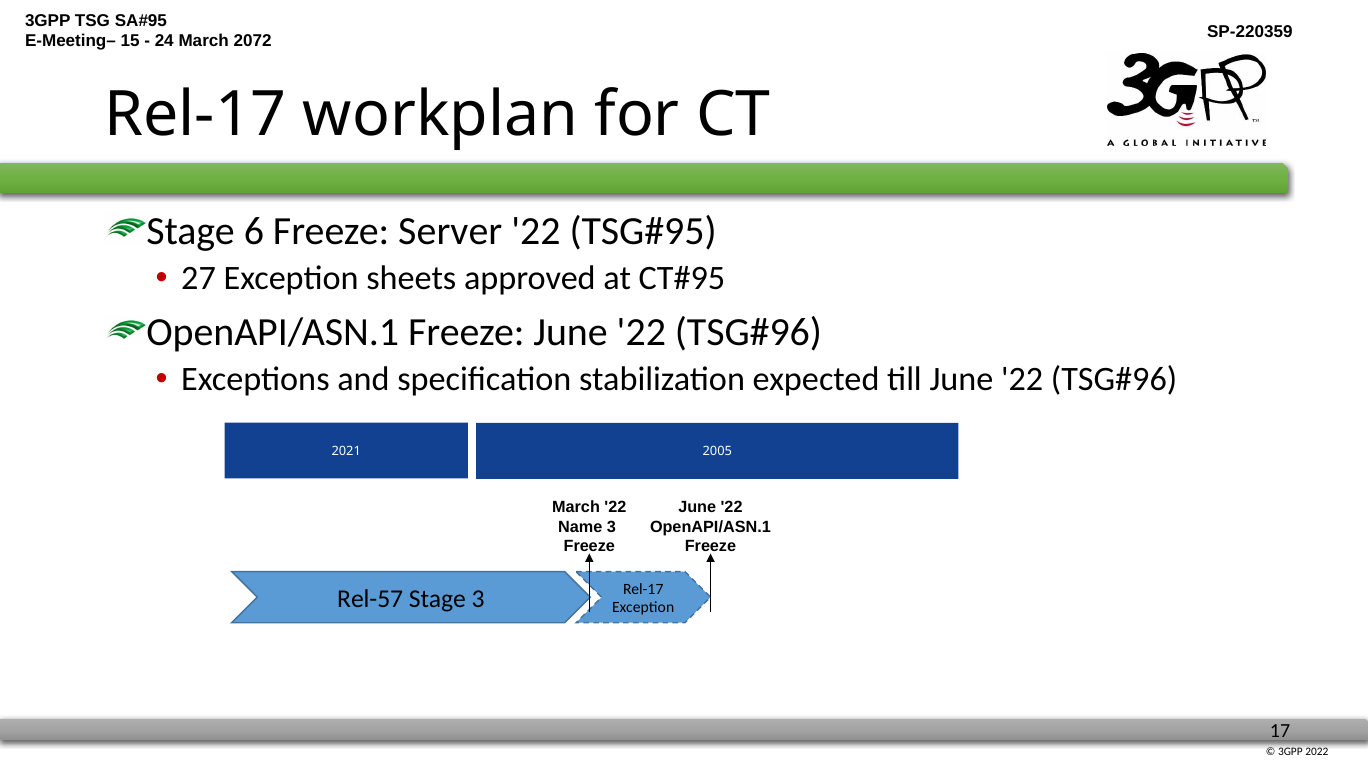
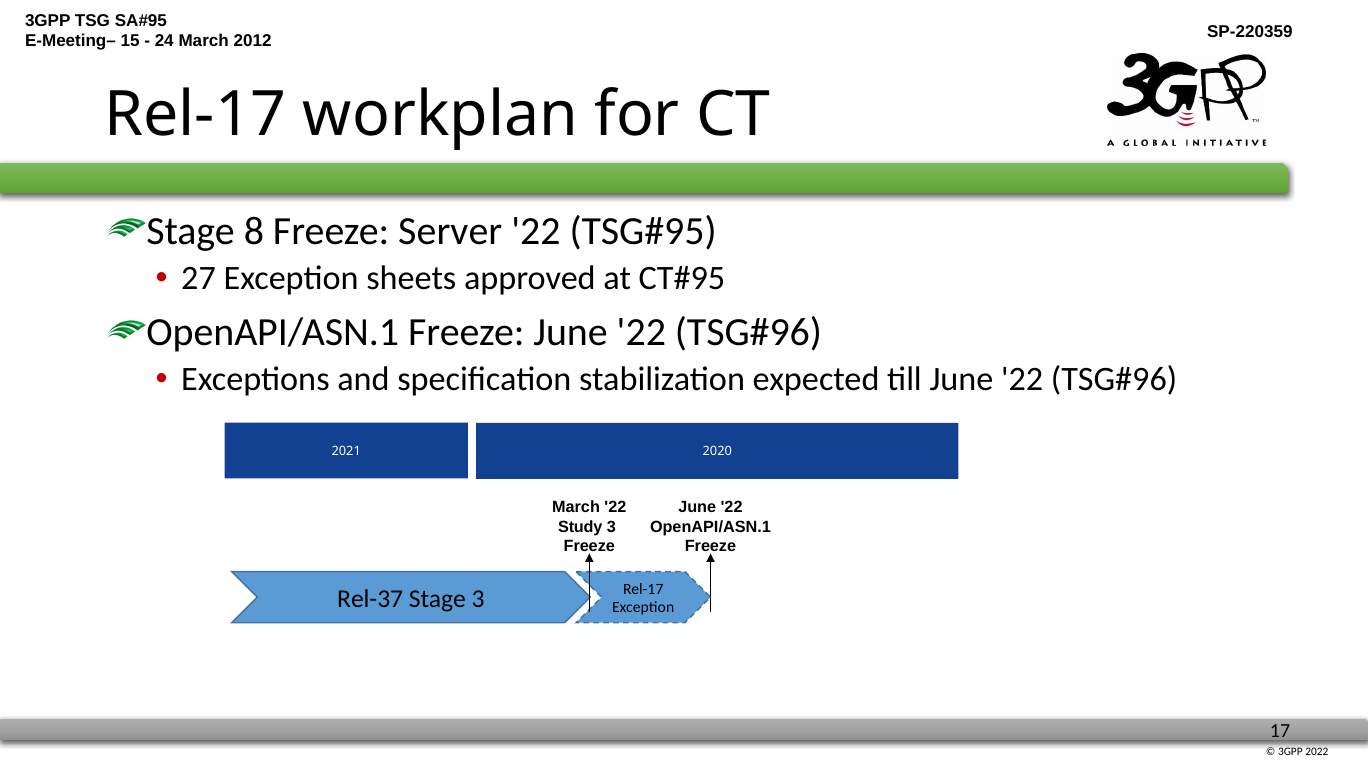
2072: 2072 -> 2012
6: 6 -> 8
2005: 2005 -> 2020
Name: Name -> Study
Rel-57: Rel-57 -> Rel-37
